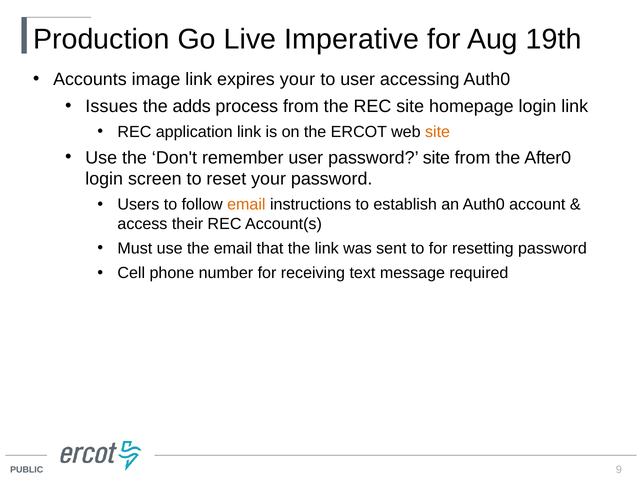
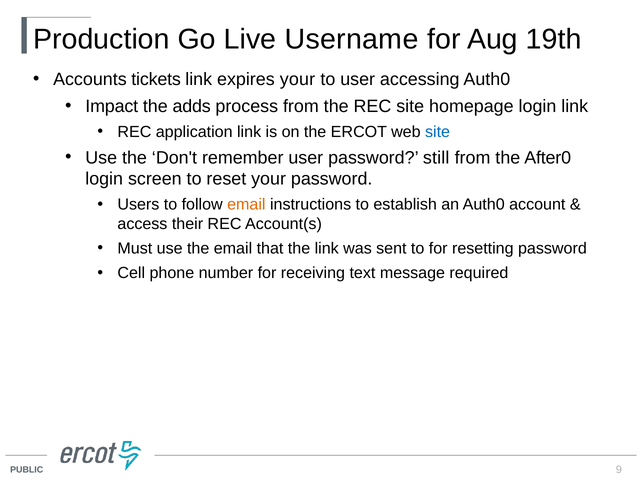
Imperative: Imperative -> Username
image: image -> tickets
Issues: Issues -> Impact
site at (438, 132) colour: orange -> blue
password site: site -> still
